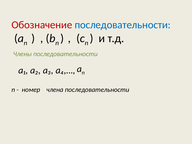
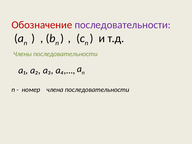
последовательности at (123, 25) colour: blue -> purple
